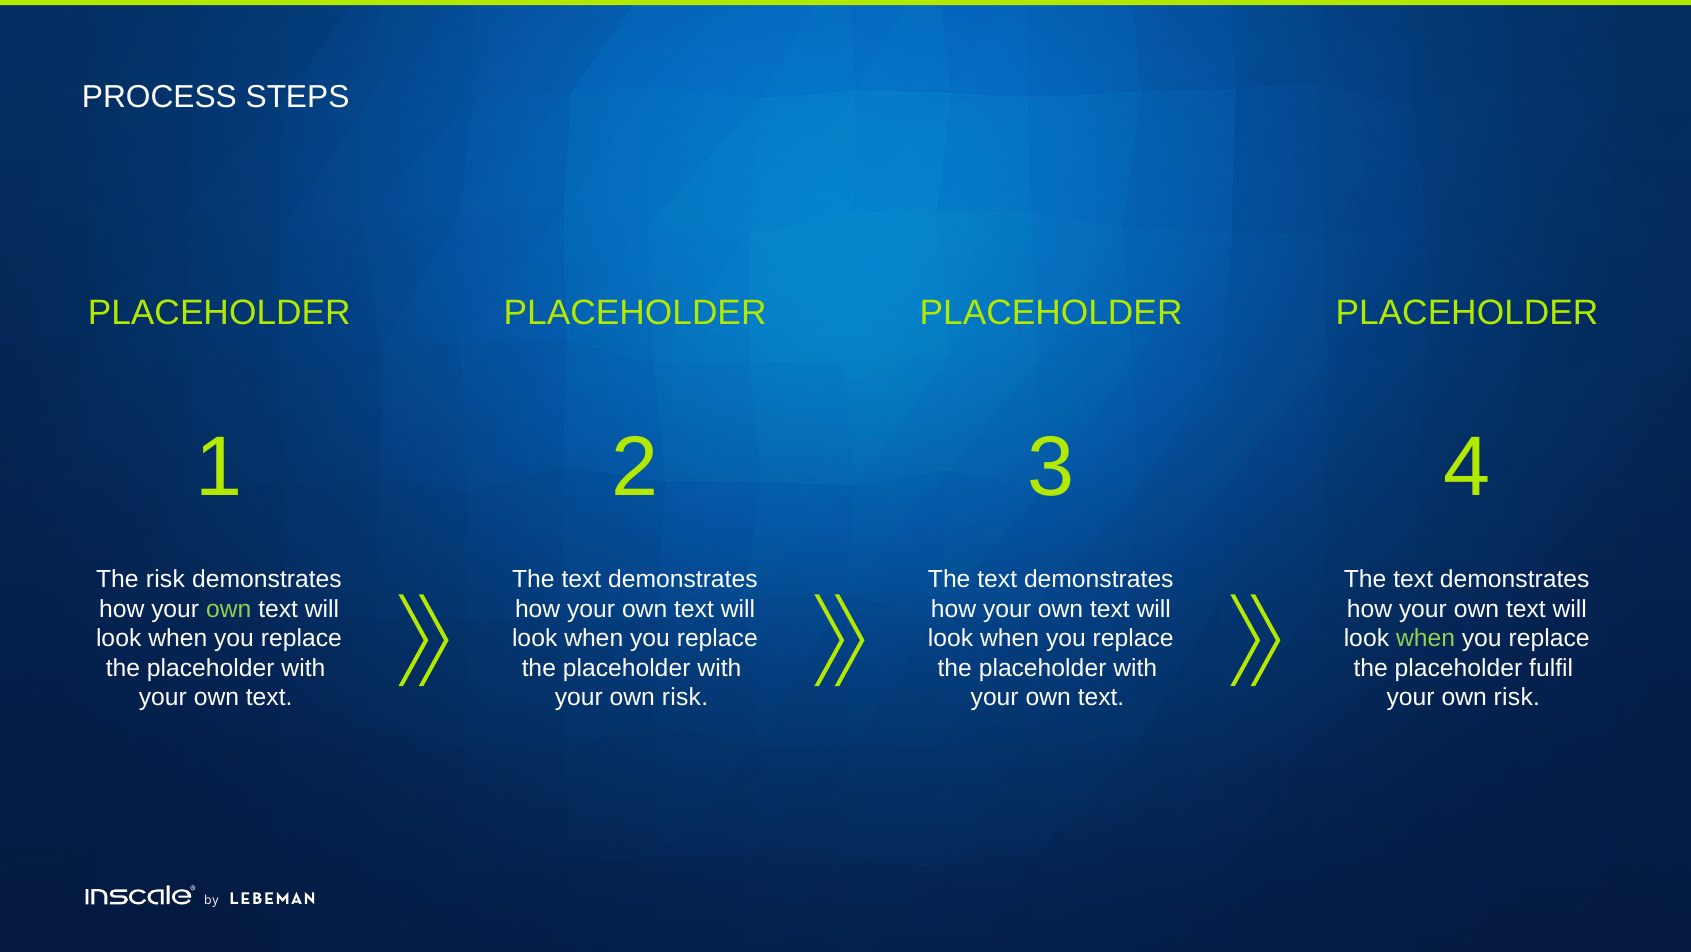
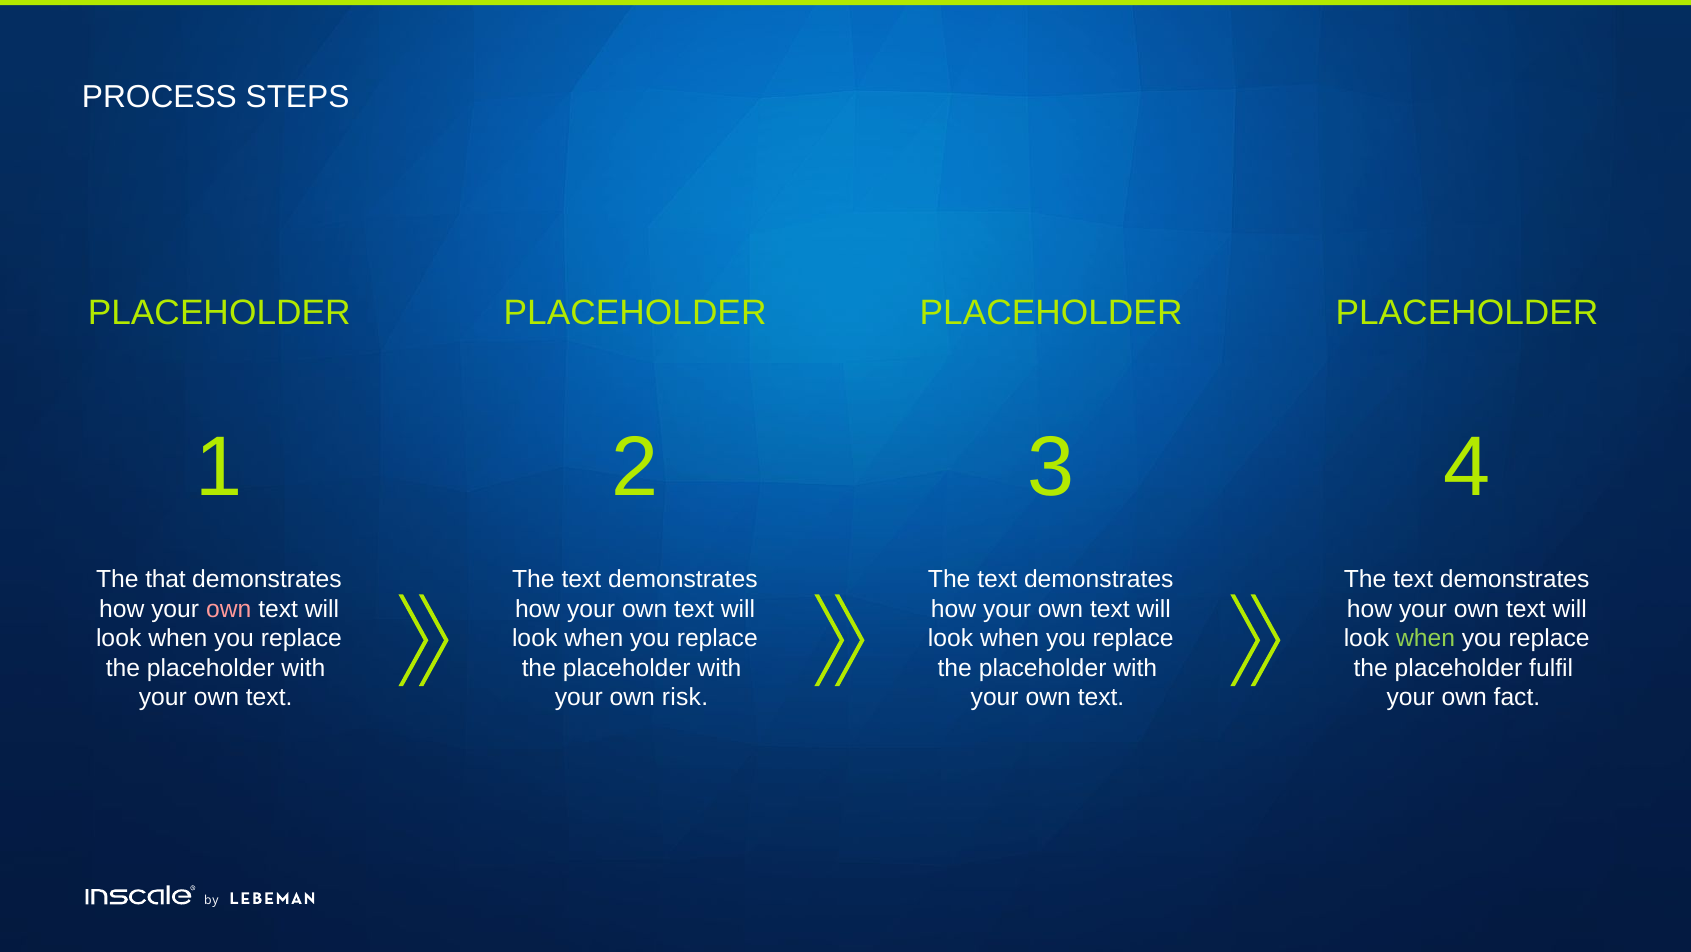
The risk: risk -> that
own at (229, 609) colour: light green -> pink
risk at (1517, 697): risk -> fact
